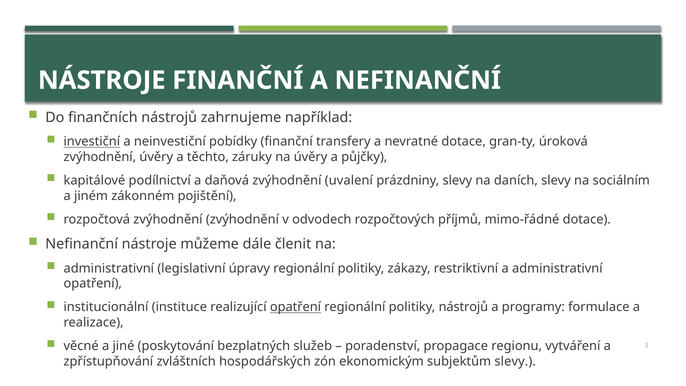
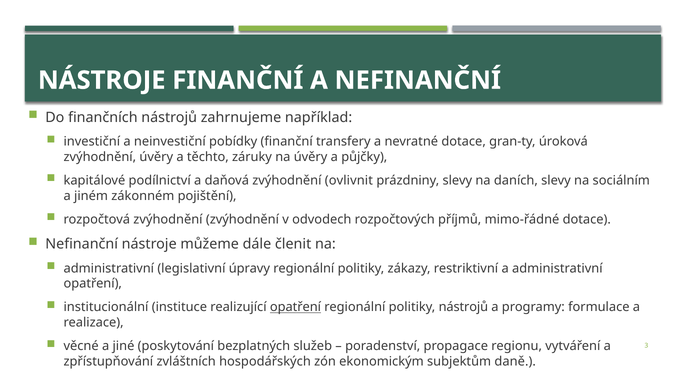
investiční underline: present -> none
uvalení: uvalení -> ovlivnit
subjektům slevy: slevy -> daně
